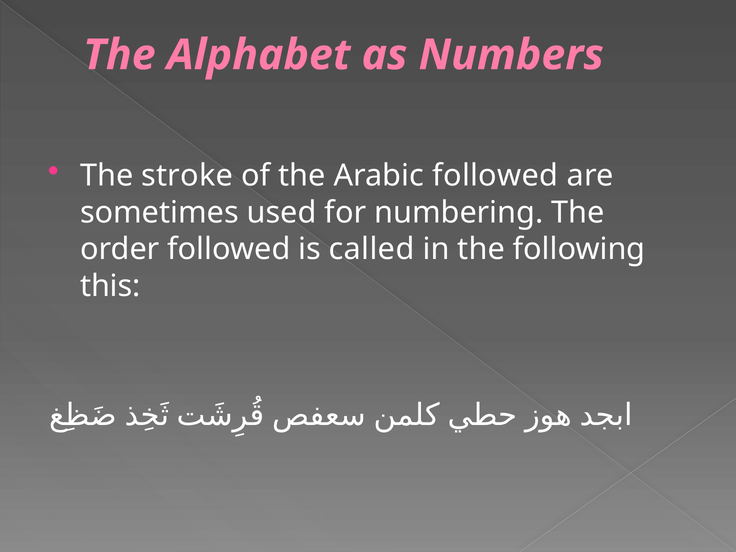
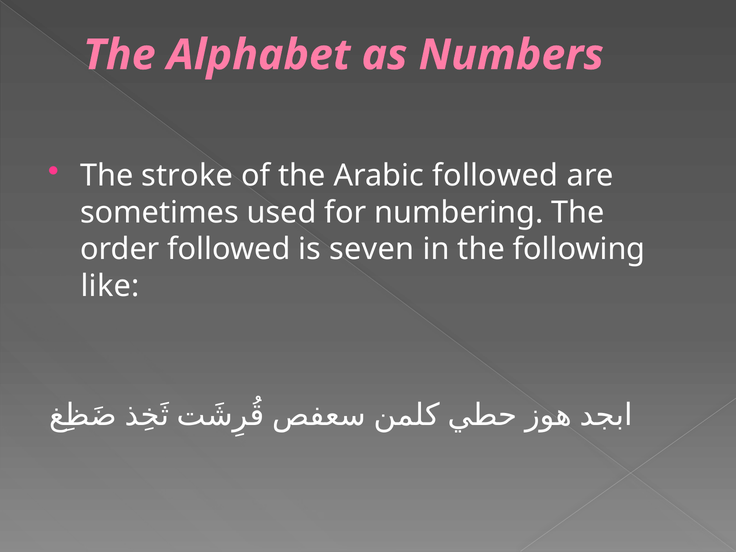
called: called -> seven
this: this -> like
